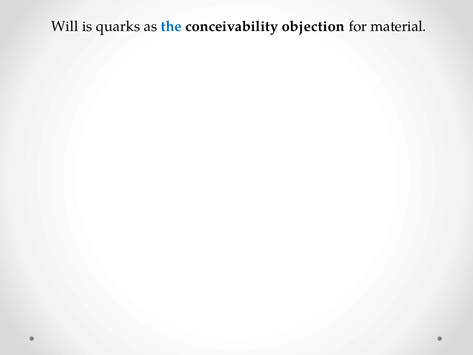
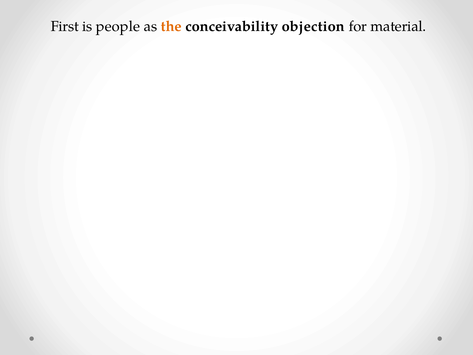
Will: Will -> First
quarks: quarks -> people
the colour: blue -> orange
